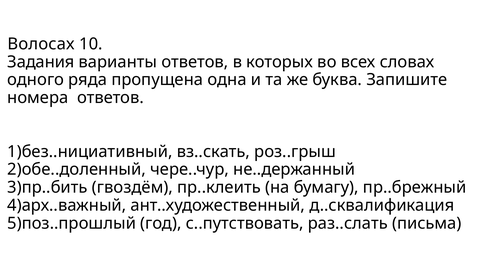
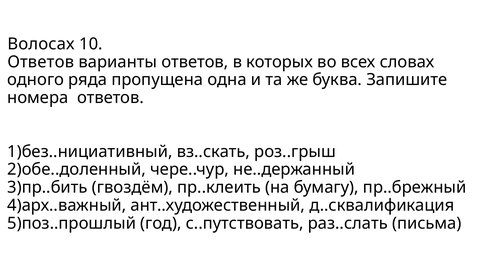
Задания at (41, 62): Задания -> Ответов
